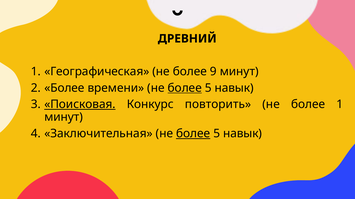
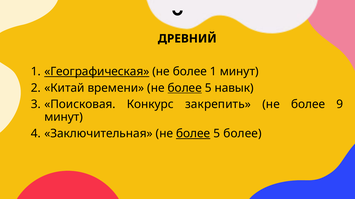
Географическая underline: none -> present
более 9: 9 -> 1
Более at (64, 88): Более -> Китай
Поисковая underline: present -> none
повторить: повторить -> закрепить
более 1: 1 -> 9
навык at (243, 134): навык -> более
